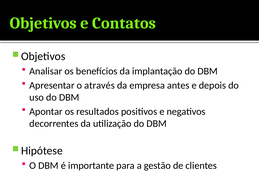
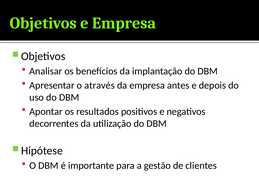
e Contatos: Contatos -> Empresa
